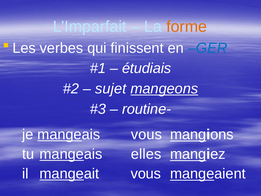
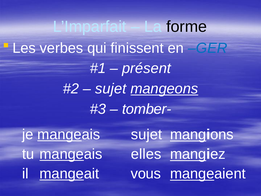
forme colour: orange -> black
étudiais: étudiais -> présent
routine-: routine- -> tomber-
vous at (147, 134): vous -> sujet
